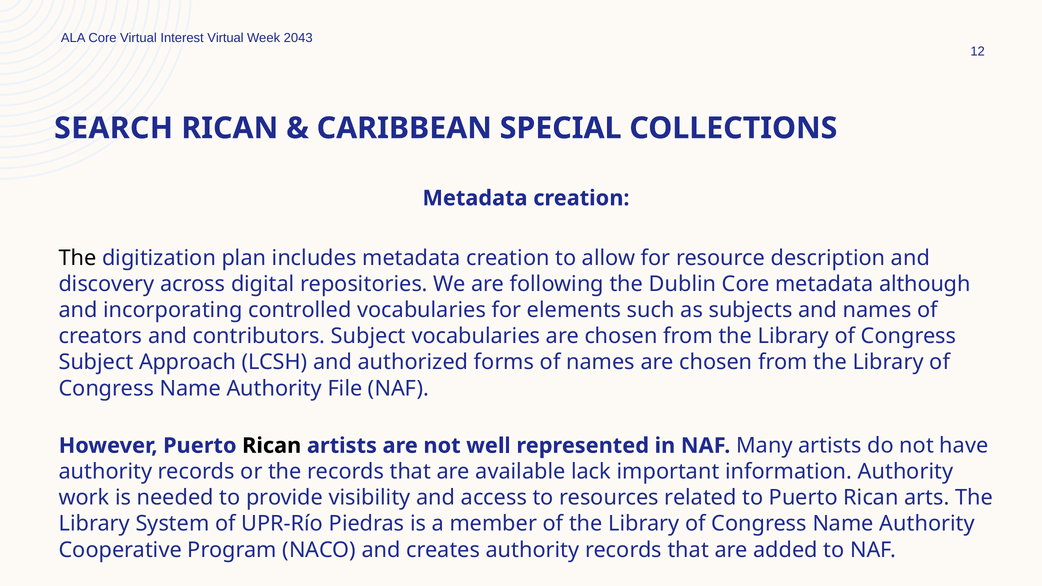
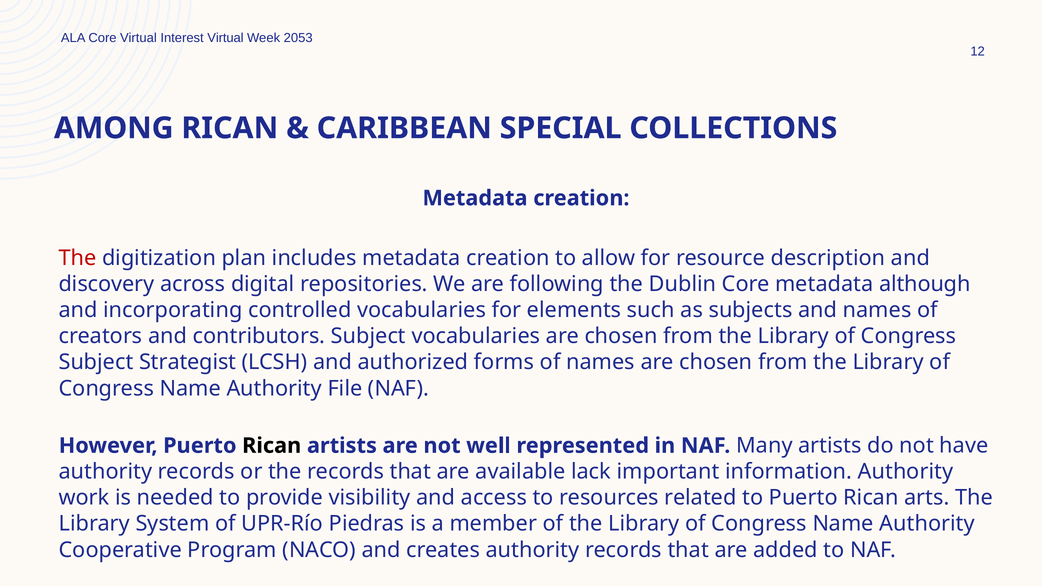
2043: 2043 -> 2053
SEARCH: SEARCH -> AMONG
The at (78, 258) colour: black -> red
Approach: Approach -> Strategist
